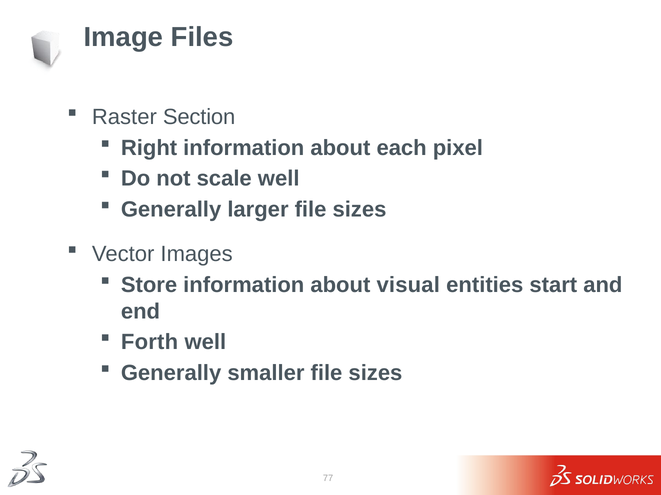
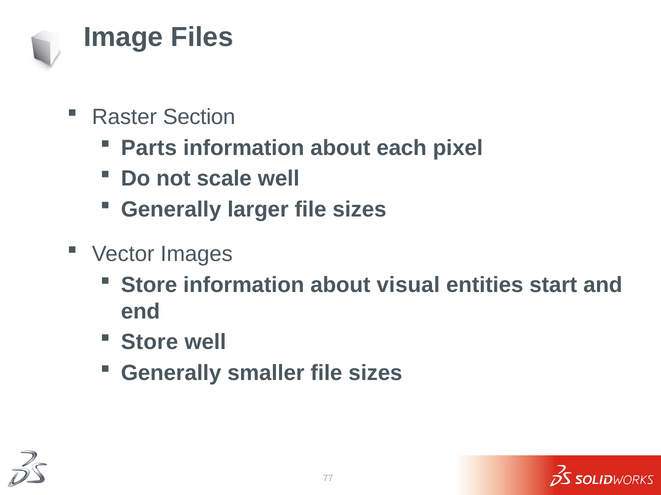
Right: Right -> Parts
Forth at (150, 343): Forth -> Store
